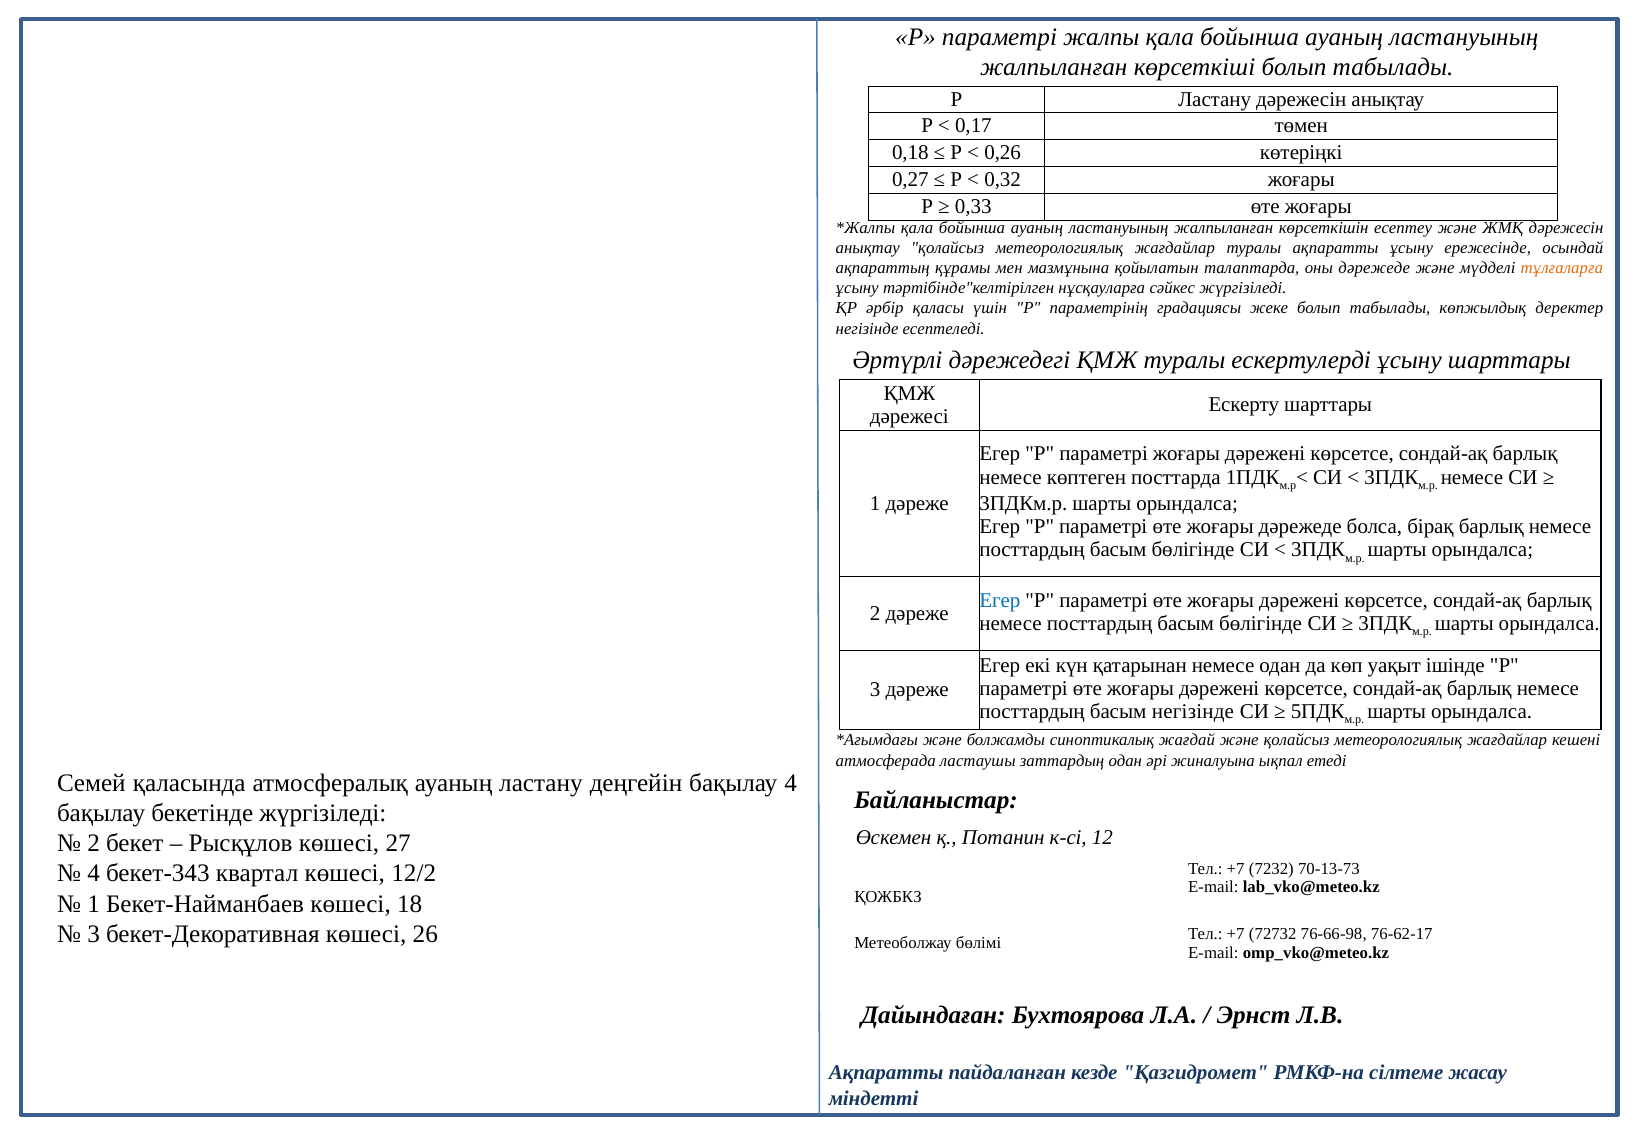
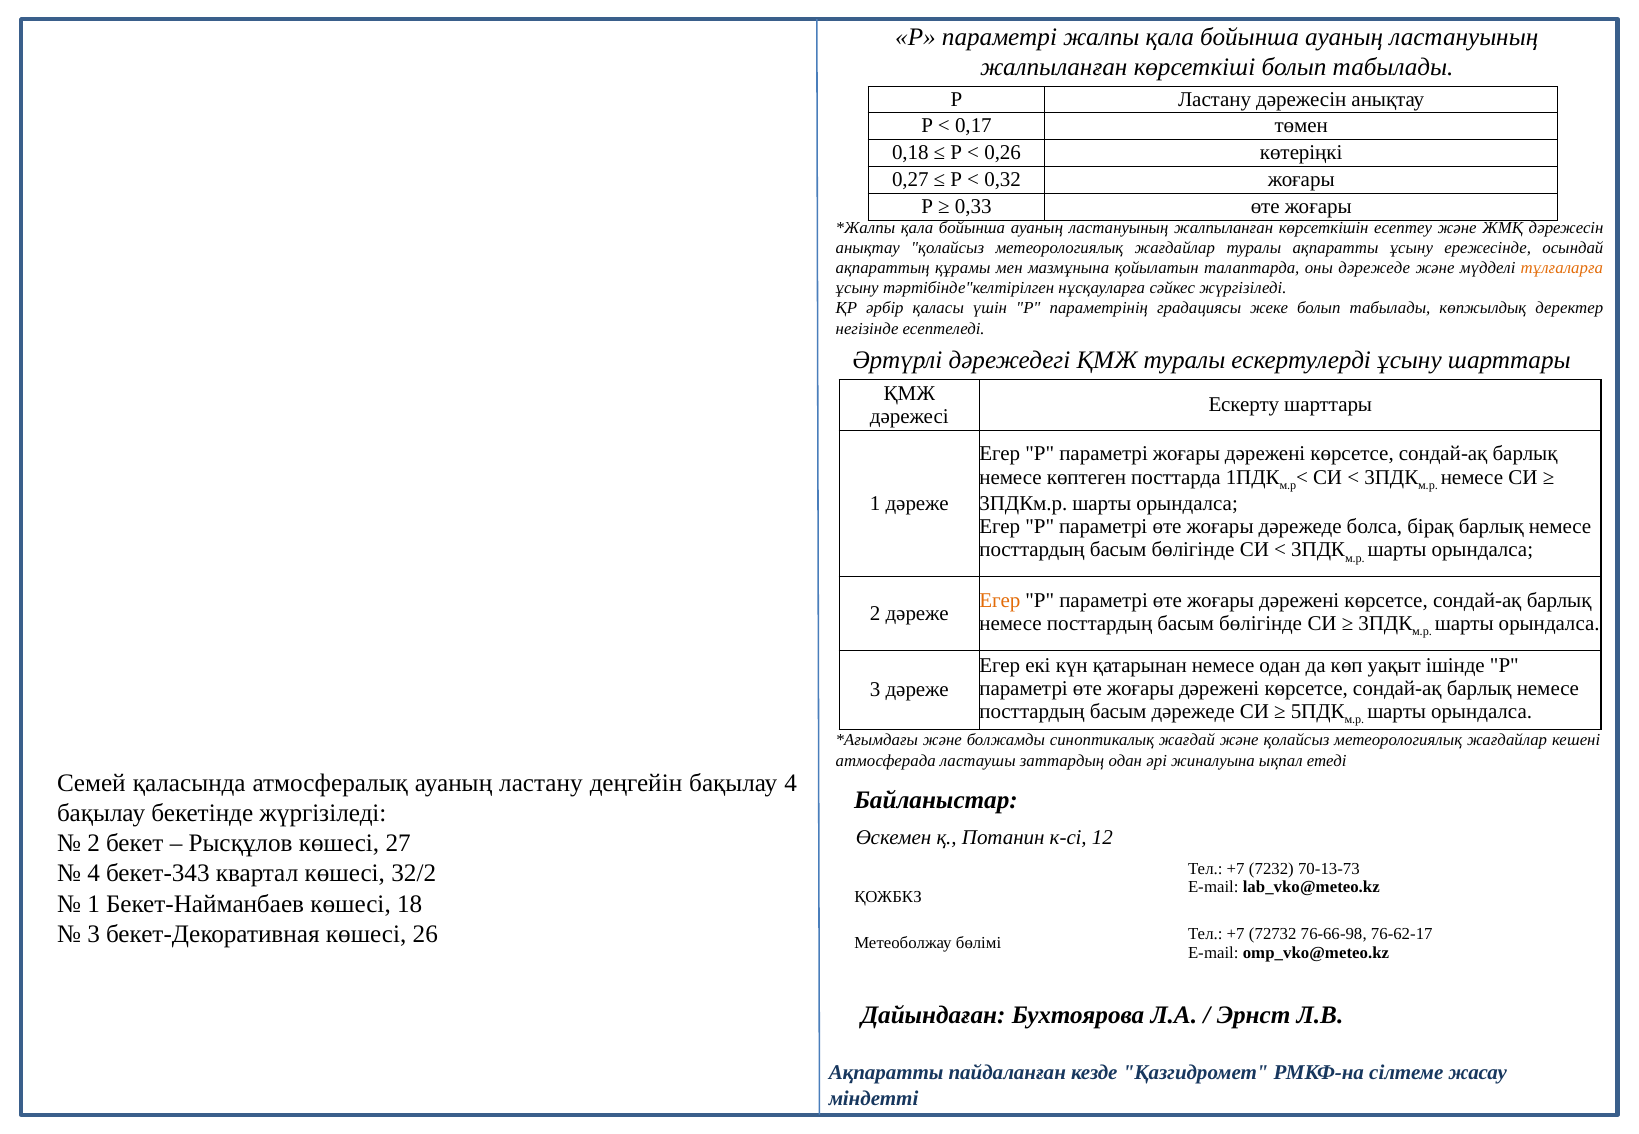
Егер at (1000, 601) colour: blue -> orange
басым негізінде: негізінде -> дәрежеде
12/2: 12/2 -> 32/2
